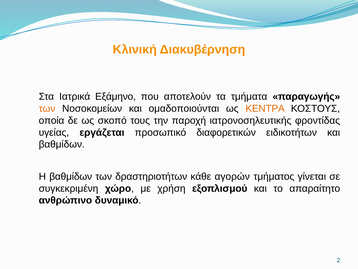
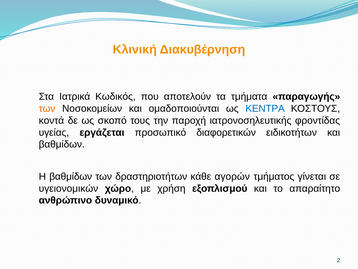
Εξάμηνο: Εξάμηνο -> Κωδικός
ΚΕΝΤΡΑ colour: orange -> blue
οποία: οποία -> κοντά
συγκεκριμένη: συγκεκριμένη -> υγειονομικών
